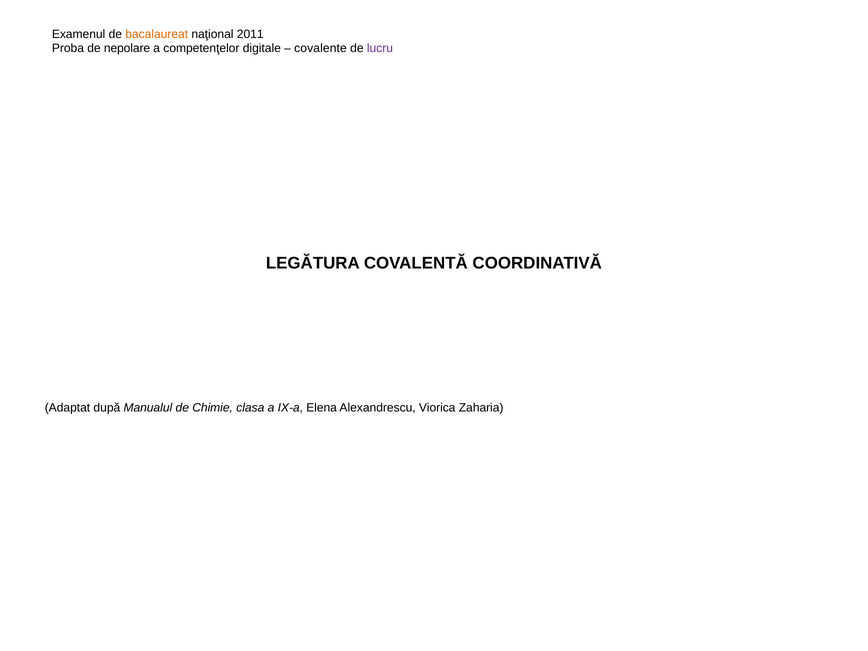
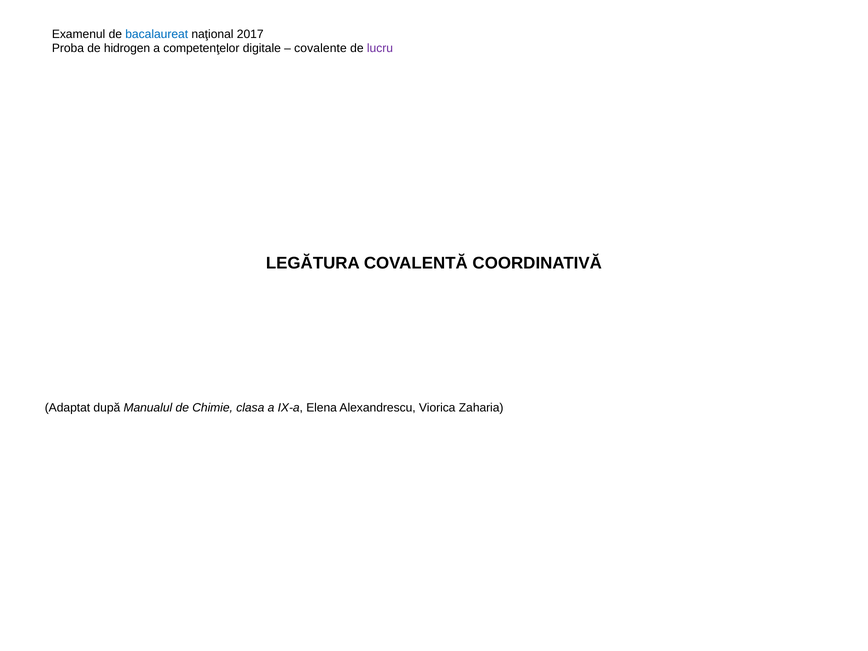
bacalaureat colour: orange -> blue
2011: 2011 -> 2017
nepolare: nepolare -> hidrogen
